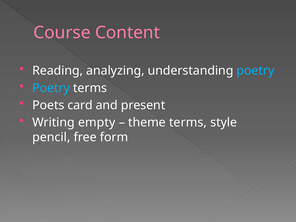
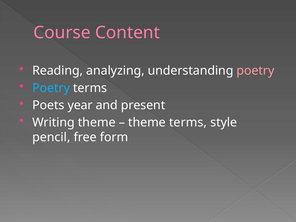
poetry at (255, 71) colour: light blue -> pink
card: card -> year
Writing empty: empty -> theme
